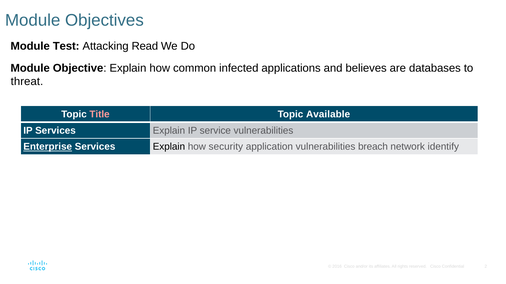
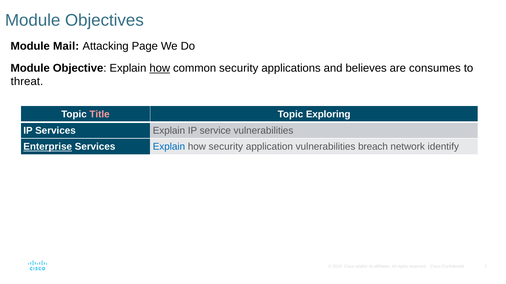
Test: Test -> Mail
Read: Read -> Page
how at (160, 68) underline: none -> present
common infected: infected -> security
databases: databases -> consumes
Available: Available -> Exploring
Explain at (169, 147) colour: black -> blue
